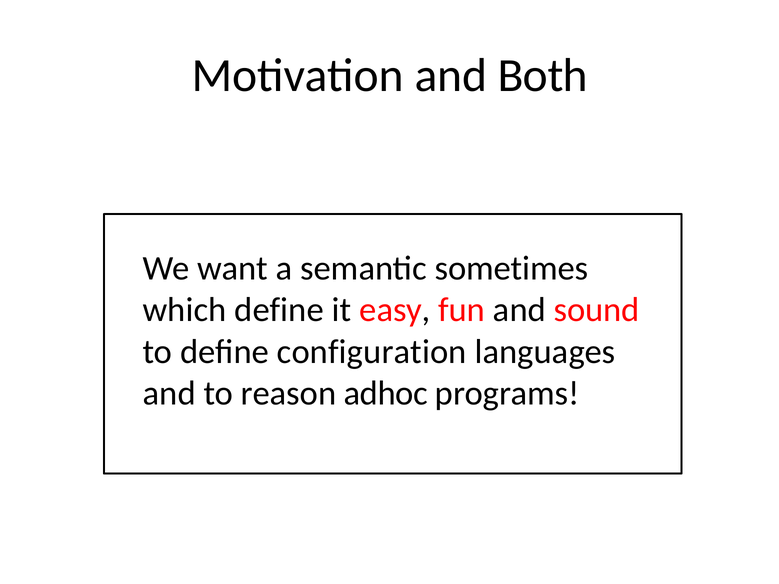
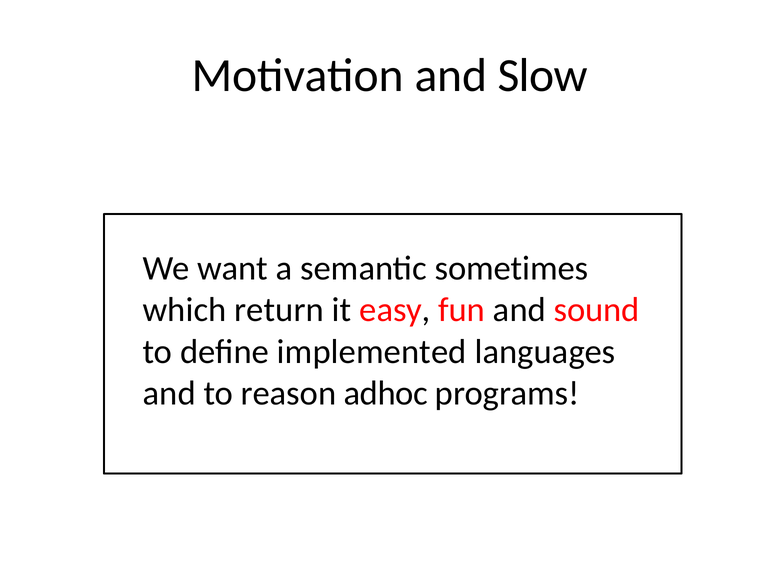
Both: Both -> Slow
which define: define -> return
configuration: configuration -> implemented
